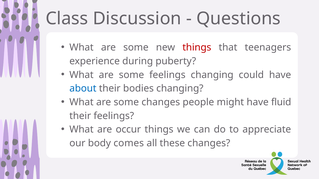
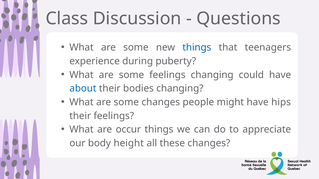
things at (197, 48) colour: red -> blue
fluid: fluid -> hips
comes: comes -> height
